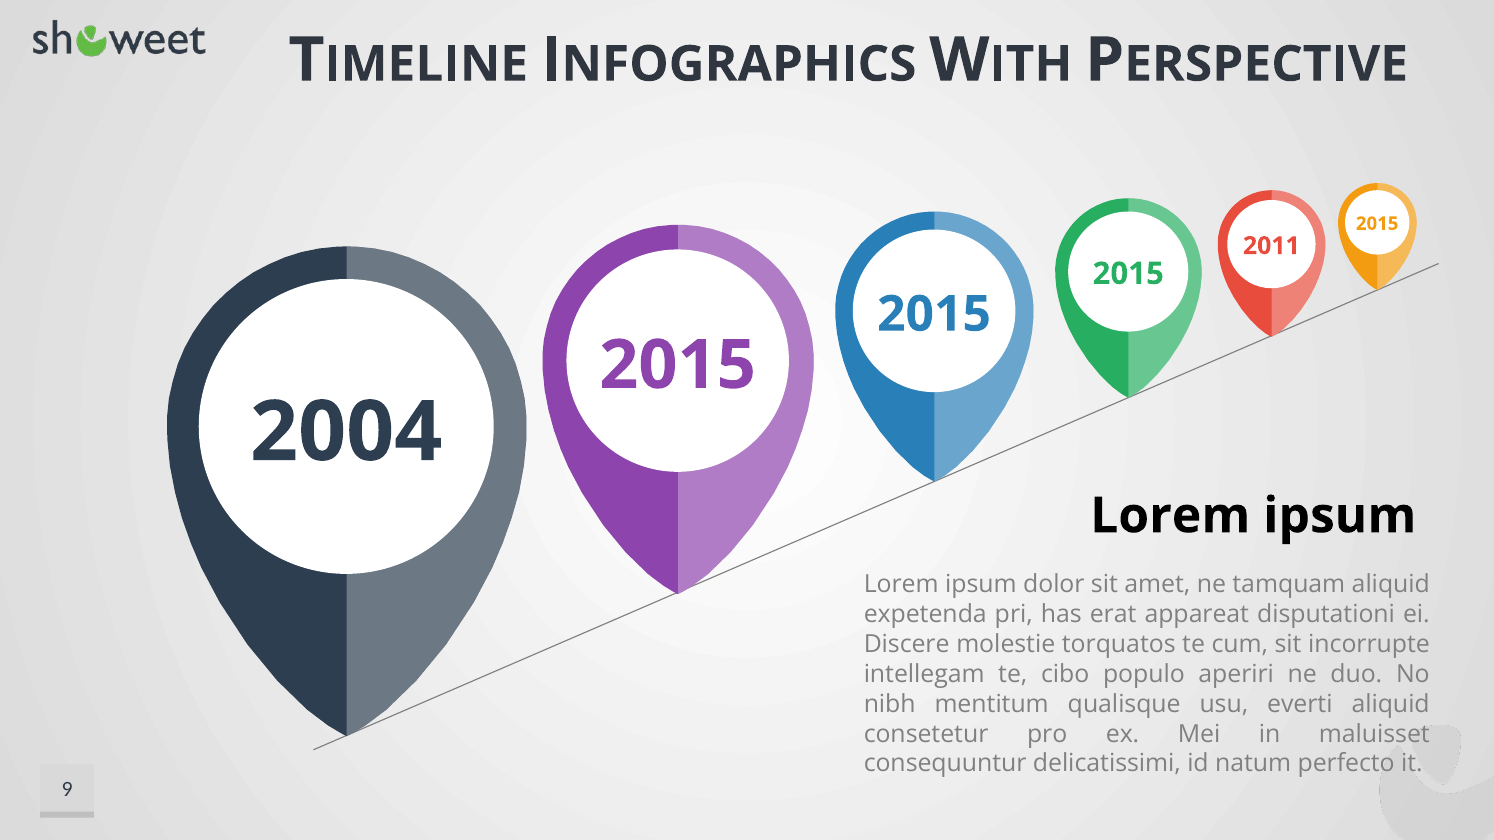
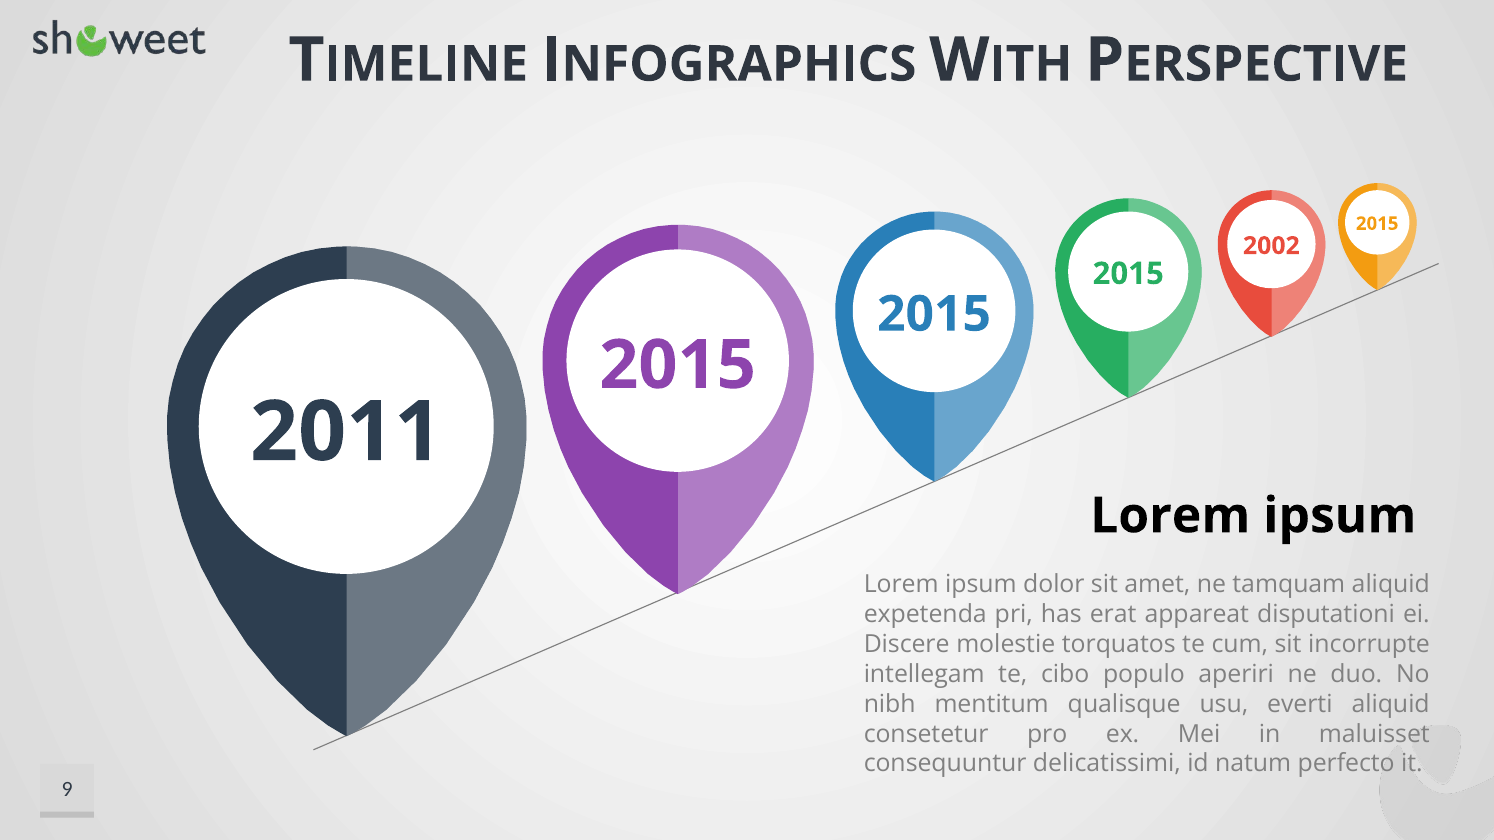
2011: 2011 -> 2002
2004: 2004 -> 2011
